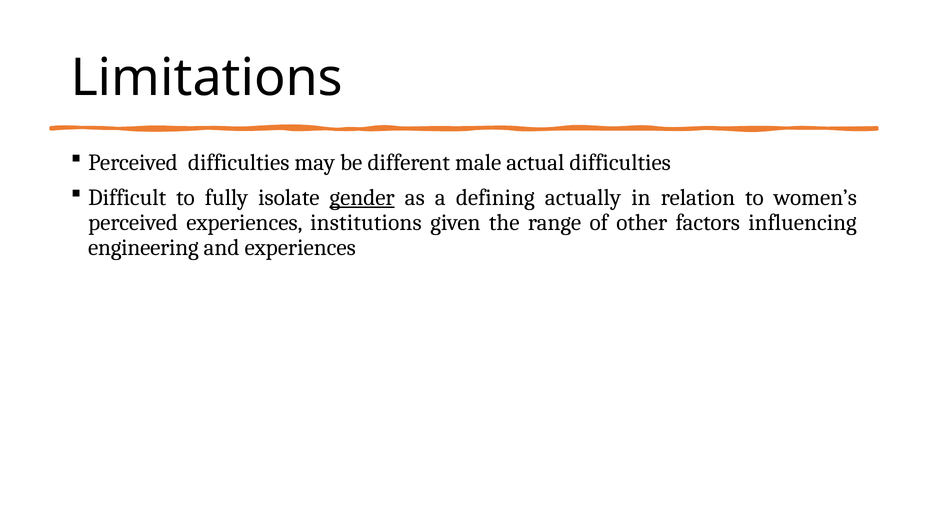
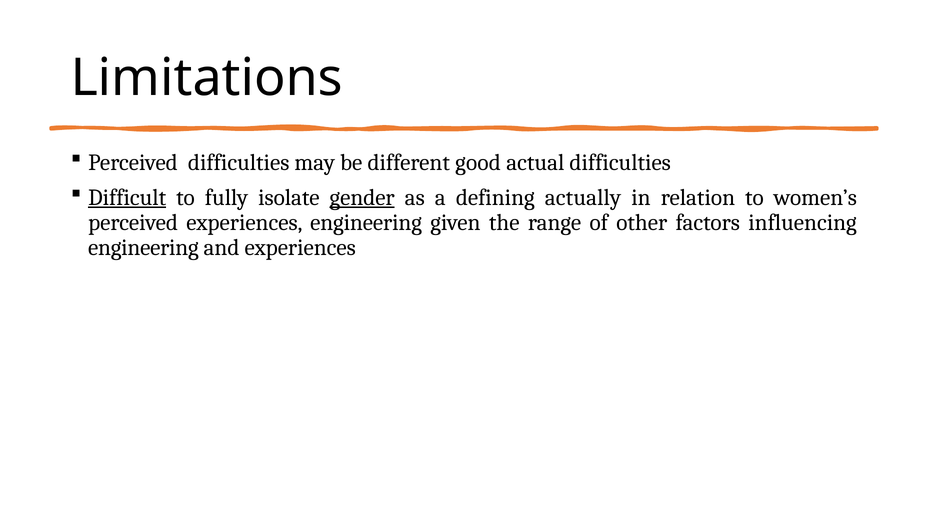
male: male -> good
Difficult underline: none -> present
experiences institutions: institutions -> engineering
